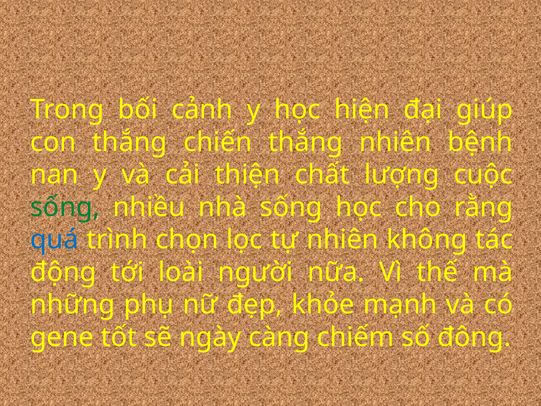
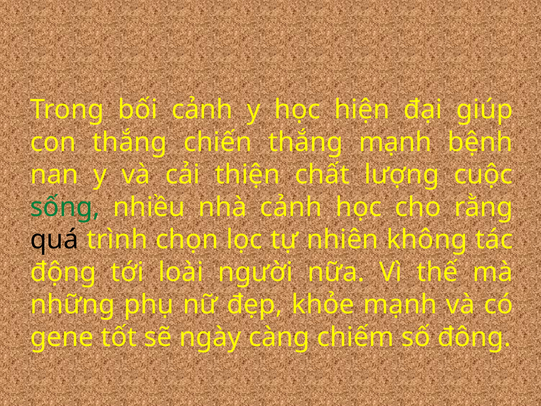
thắng nhiên: nhiên -> mạnh
nhà sống: sống -> cảnh
quá colour: blue -> black
